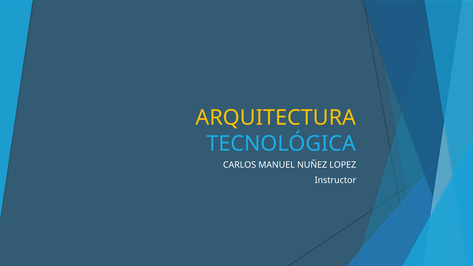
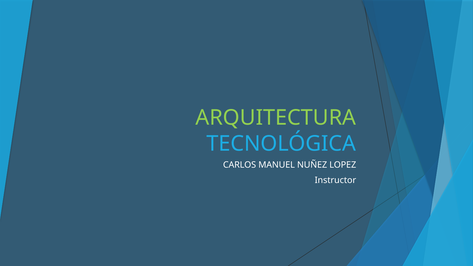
ARQUITECTURA colour: yellow -> light green
